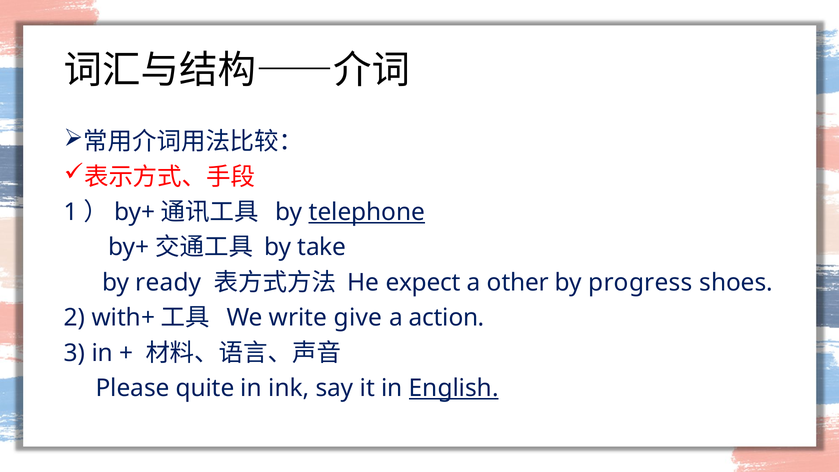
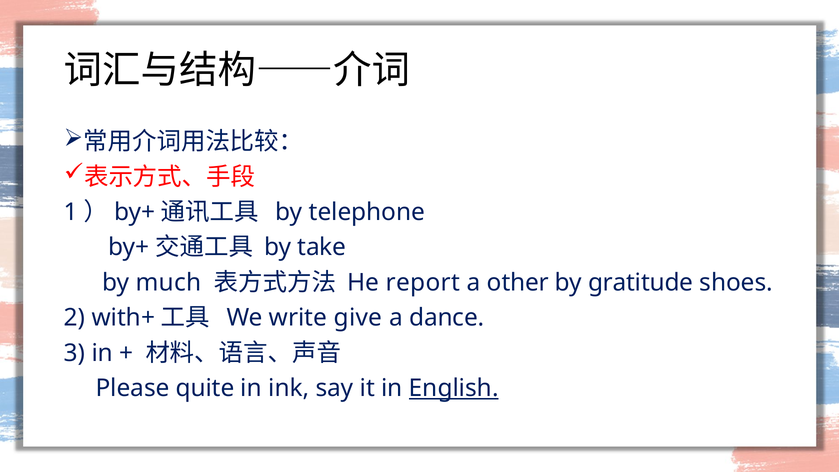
telephone underline: present -> none
ready: ready -> much
expect: expect -> report
progress: progress -> gratitude
action: action -> dance
